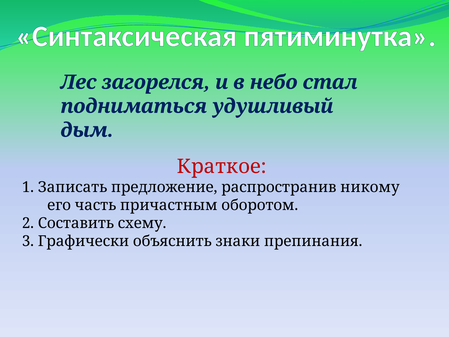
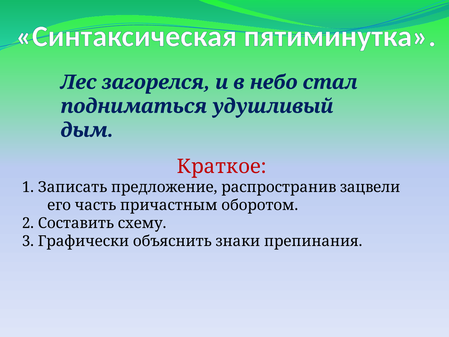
никому: никому -> зацвели
